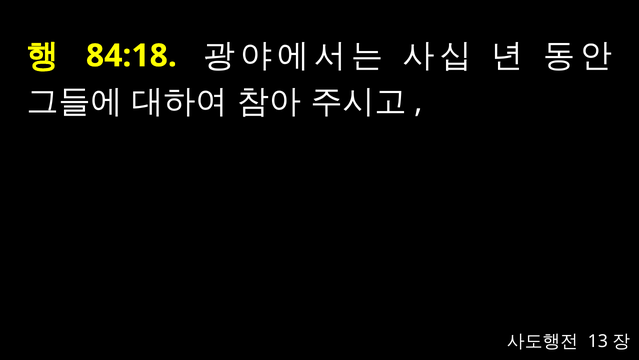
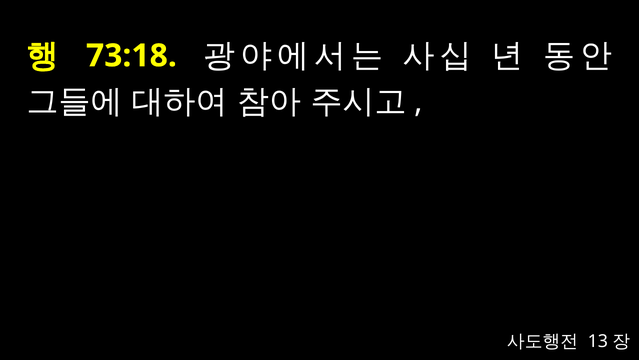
84:18: 84:18 -> 73:18
